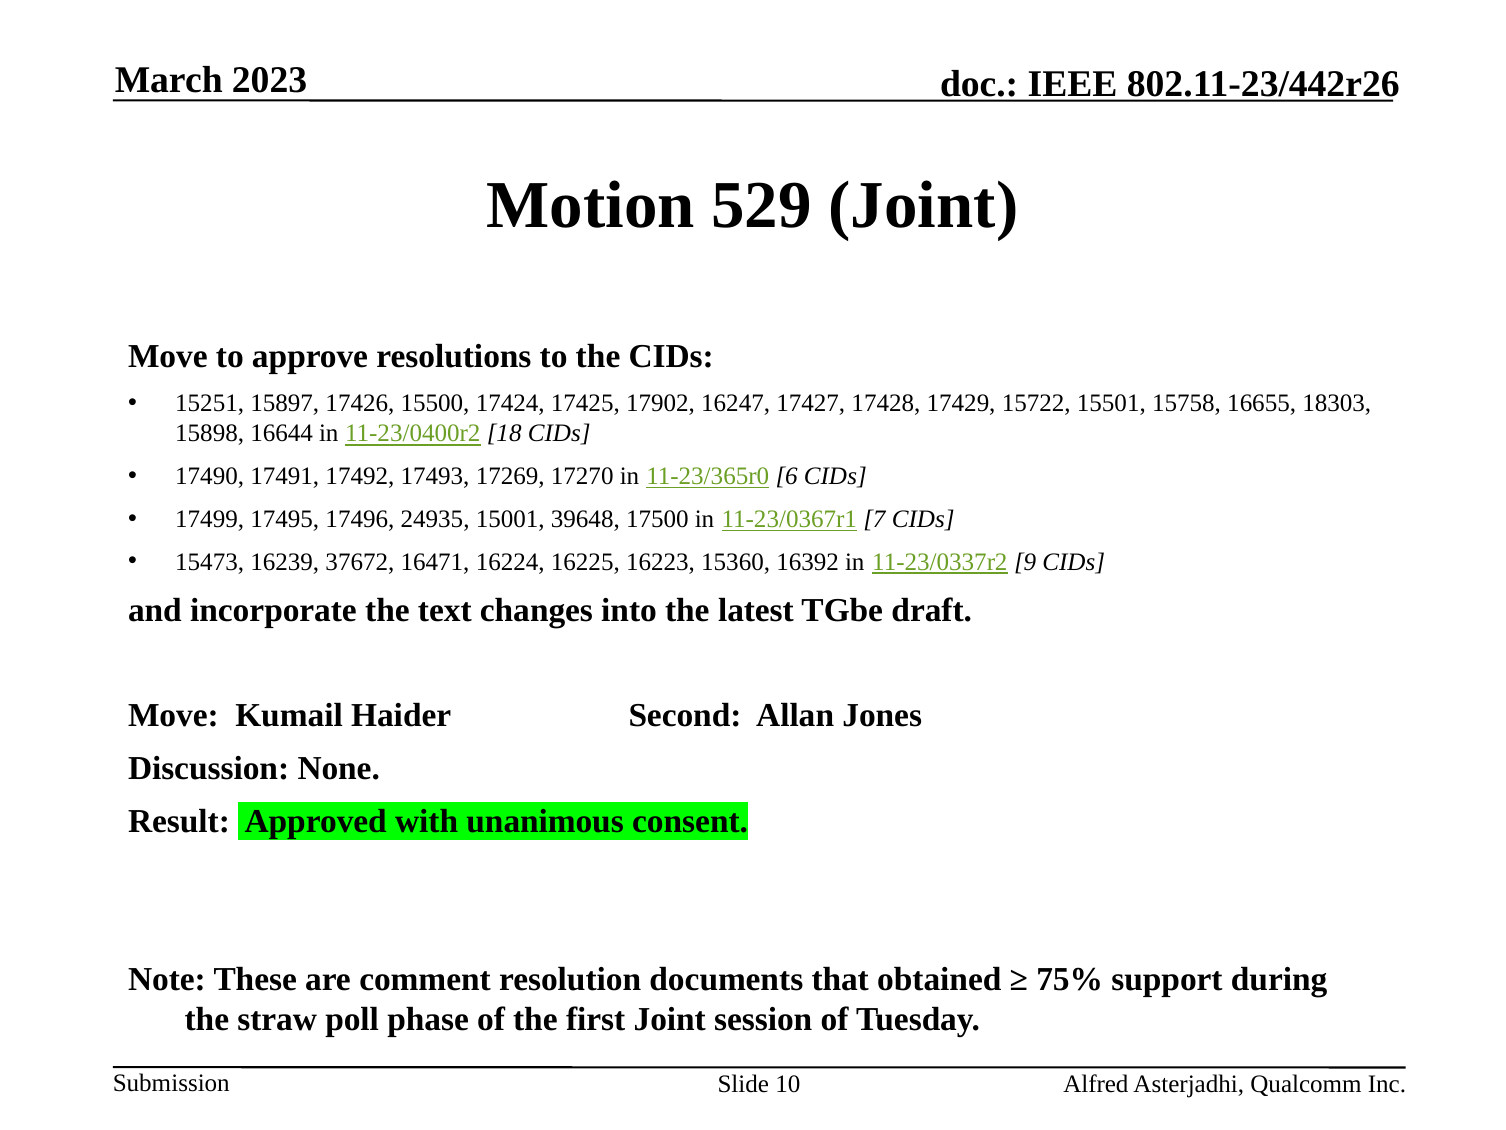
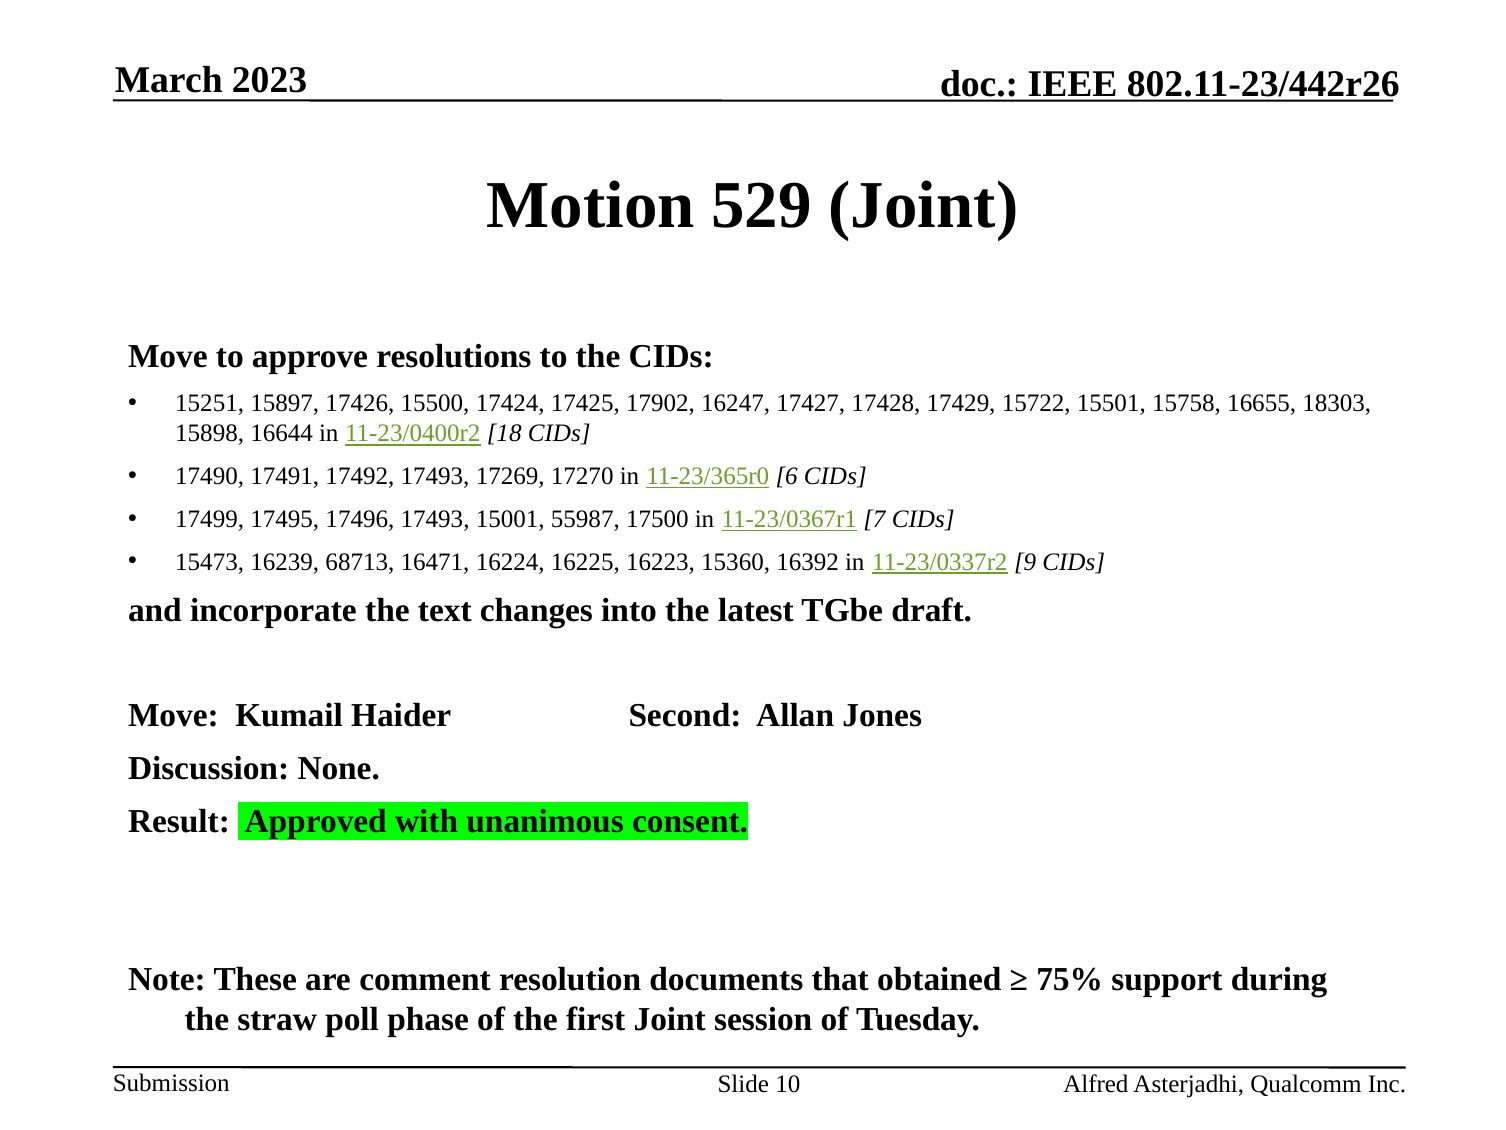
17496 24935: 24935 -> 17493
39648: 39648 -> 55987
37672: 37672 -> 68713
